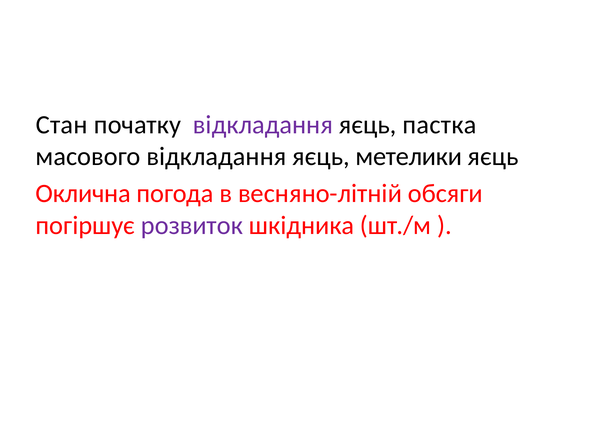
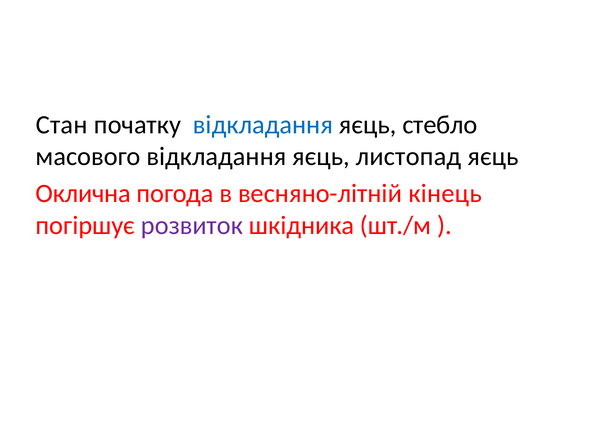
відкладання at (263, 125) colour: purple -> blue
пастка: пастка -> стебло
метелики: метелики -> листопад
обсяги: обсяги -> кінець
